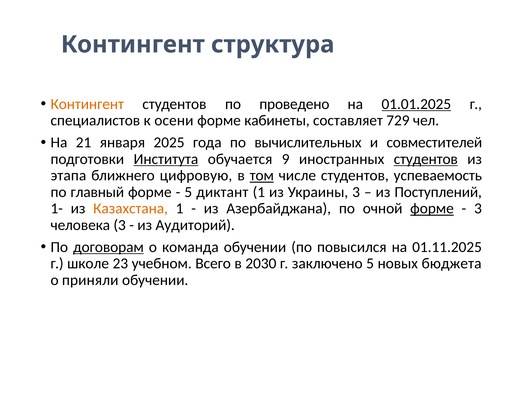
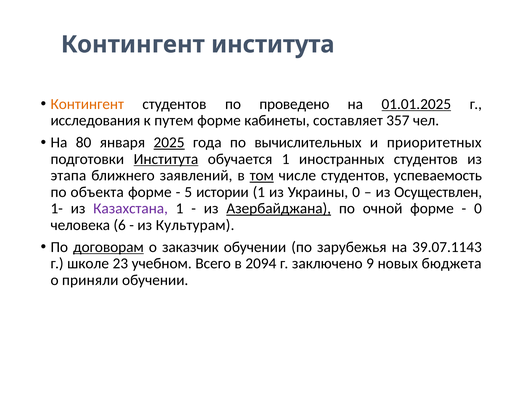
Контингент структура: структура -> института
специалистов: специалистов -> исследования
осени: осени -> путем
729: 729 -> 357
21: 21 -> 80
2025 underline: none -> present
совместителей: совместителей -> приоритетных
обучается 9: 9 -> 1
студентов at (426, 159) underline: present -> none
цифровую: цифровую -> заявлений
главный: главный -> объекта
диктант: диктант -> истории
Украины 3: 3 -> 0
Поступлений: Поступлений -> Осуществлен
Казахстана colour: orange -> purple
Азербайджана underline: none -> present
форме at (432, 209) underline: present -> none
3 at (478, 209): 3 -> 0
человека 3: 3 -> 6
Аудиторий: Аудиторий -> Культурам
команда: команда -> заказчик
повысился: повысился -> зарубежья
01.11.2025: 01.11.2025 -> 39.07.1143
2030: 2030 -> 2094
заключено 5: 5 -> 9
